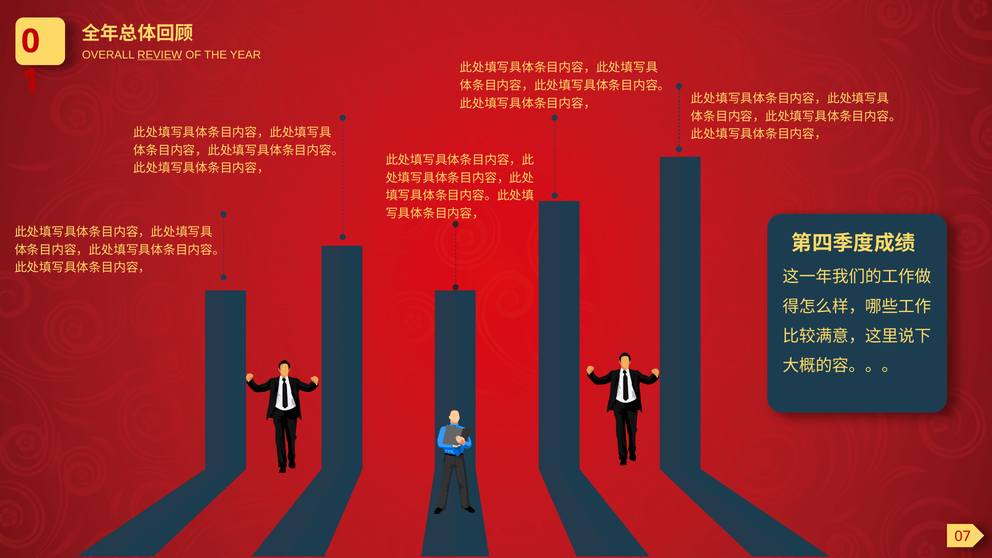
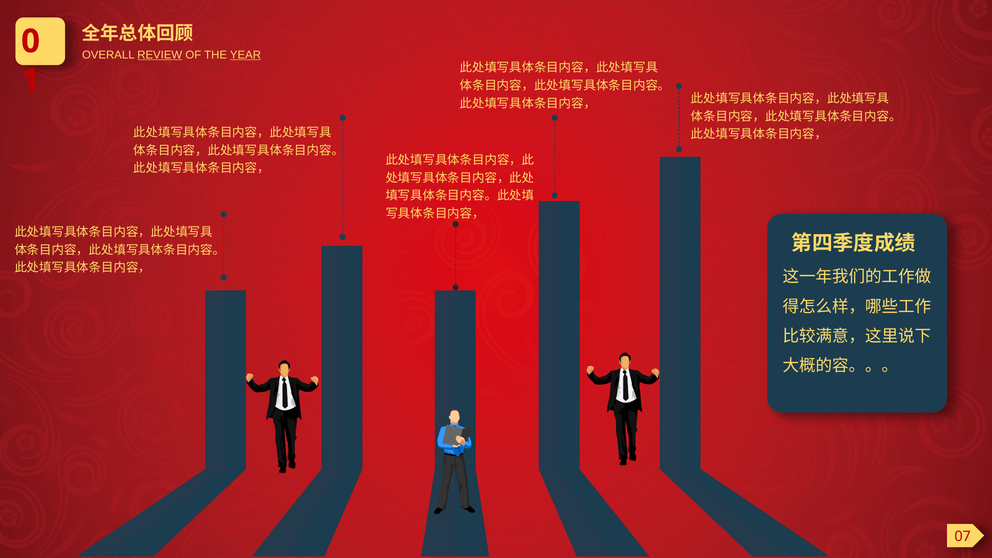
YEAR underline: none -> present
